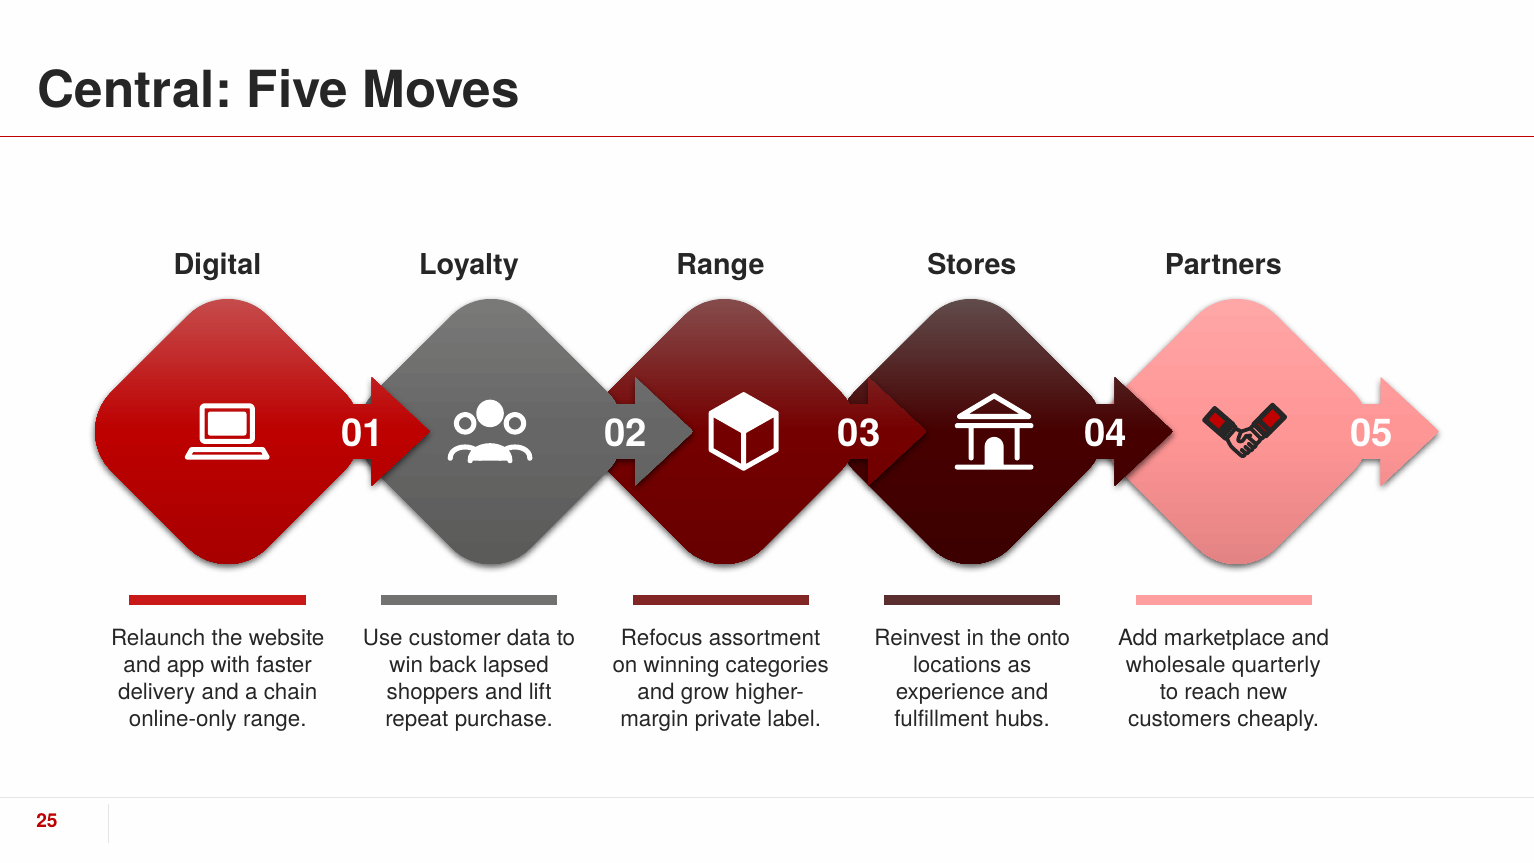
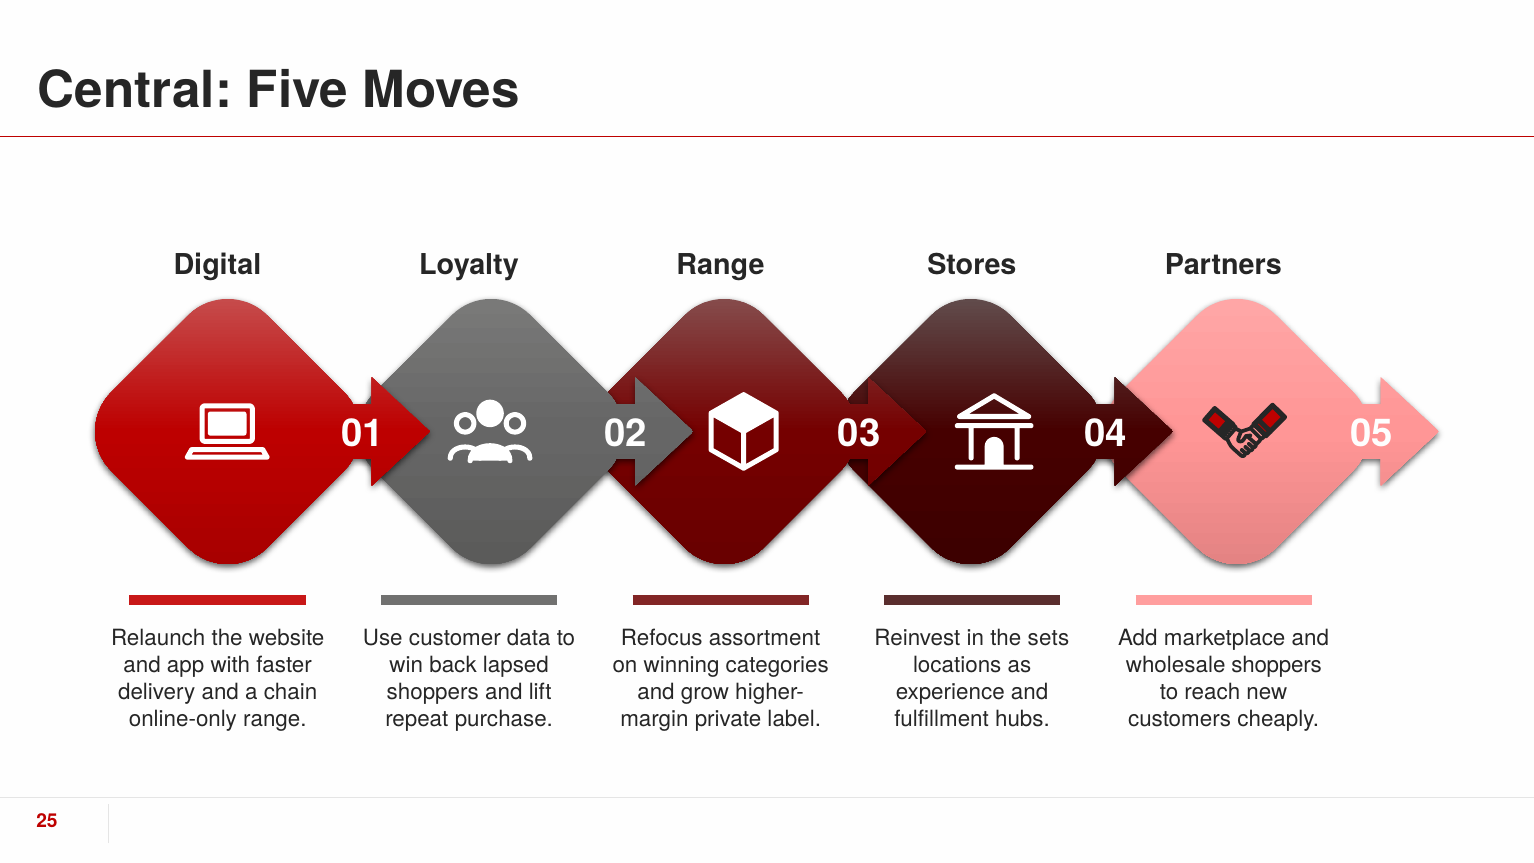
onto: onto -> sets
wholesale quarterly: quarterly -> shoppers
